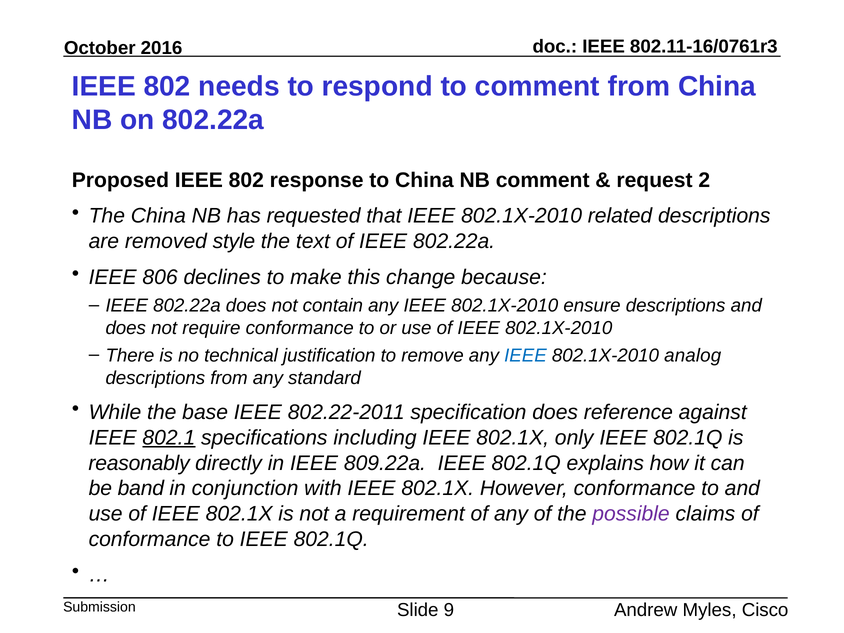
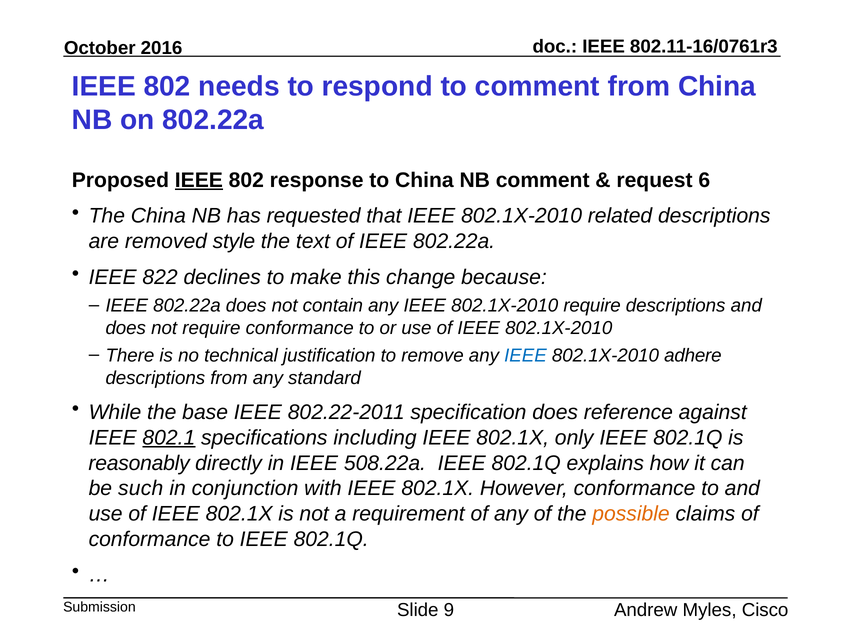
IEEE at (199, 180) underline: none -> present
2: 2 -> 6
806: 806 -> 822
802.1X-2010 ensure: ensure -> require
analog: analog -> adhere
809.22a: 809.22a -> 508.22a
band: band -> such
possible colour: purple -> orange
